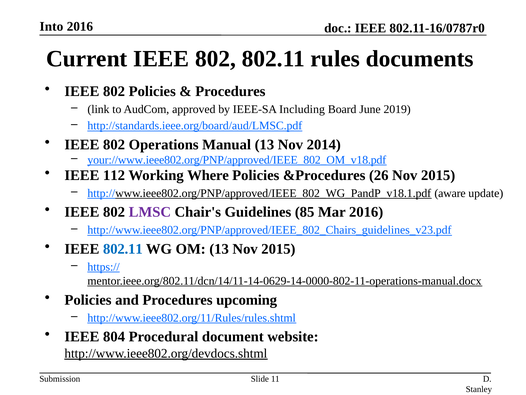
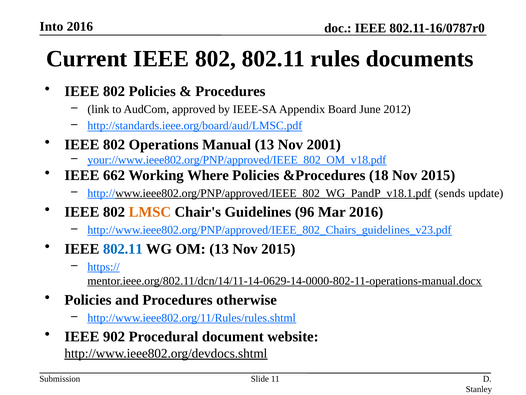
Including: Including -> Appendix
2019: 2019 -> 2012
2014: 2014 -> 2001
112: 112 -> 662
26: 26 -> 18
aware: aware -> sends
LMSC colour: purple -> orange
85: 85 -> 96
upcoming: upcoming -> otherwise
804: 804 -> 902
